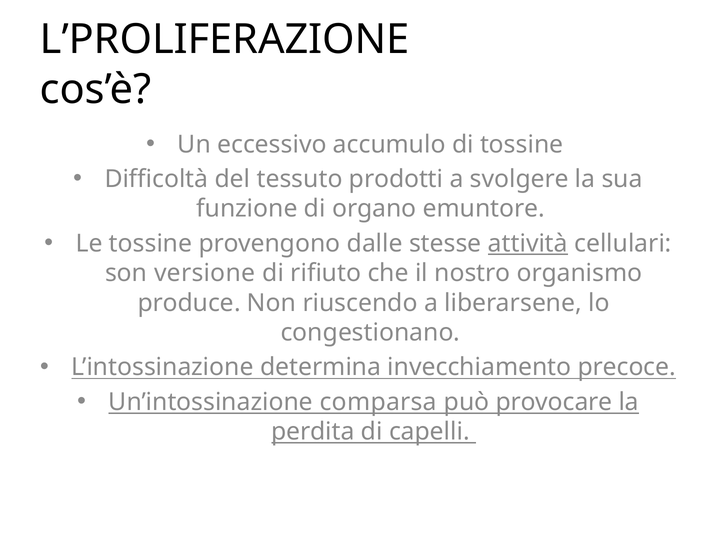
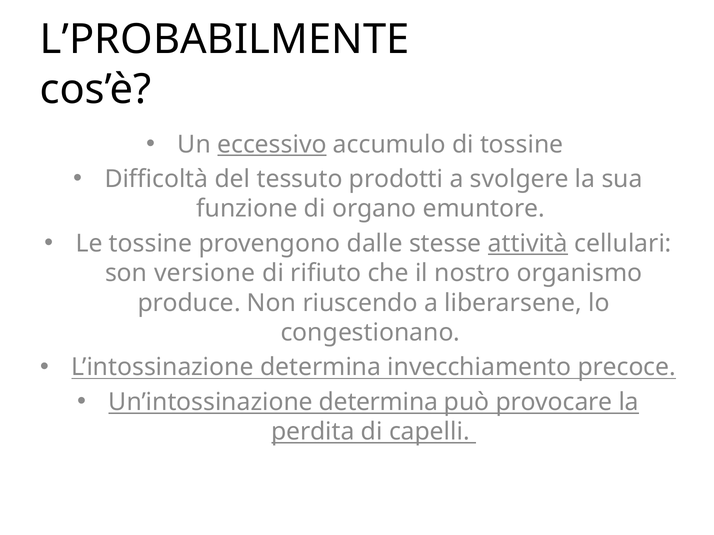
L’PROLIFERAZIONE: L’PROLIFERAZIONE -> L’PROBABILMENTE
eccessivo underline: none -> present
Un’intossinazione comparsa: comparsa -> determina
